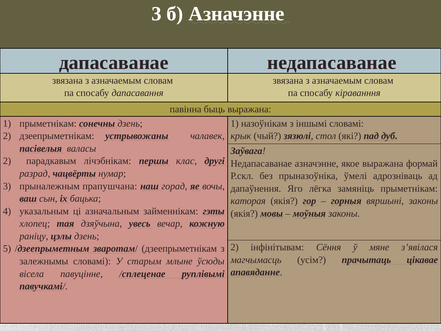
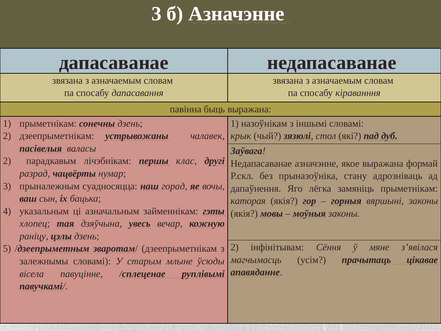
ўмелі: ўмелі -> стану
прапушчана: прапушчана -> суадносяцца
